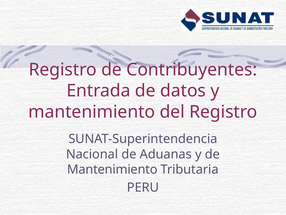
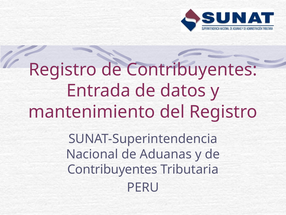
Mantenimiento at (112, 169): Mantenimiento -> Contribuyentes
